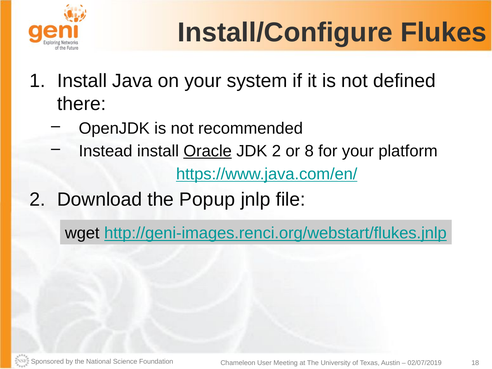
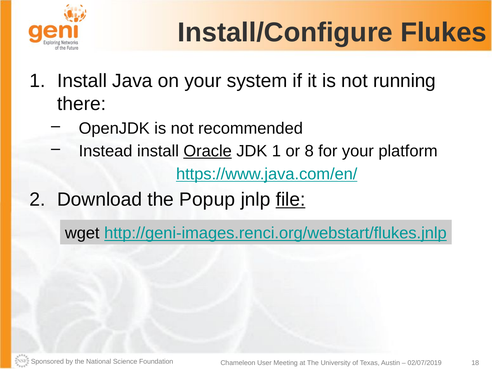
defined: defined -> running
JDK 2: 2 -> 1
file underline: none -> present
